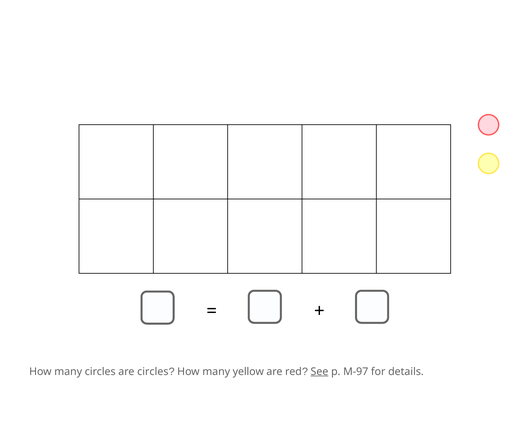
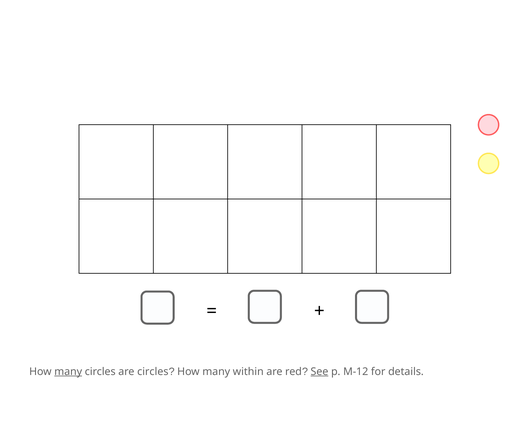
many at (68, 372) underline: none -> present
yellow: yellow -> within
M-97: M-97 -> M-12
